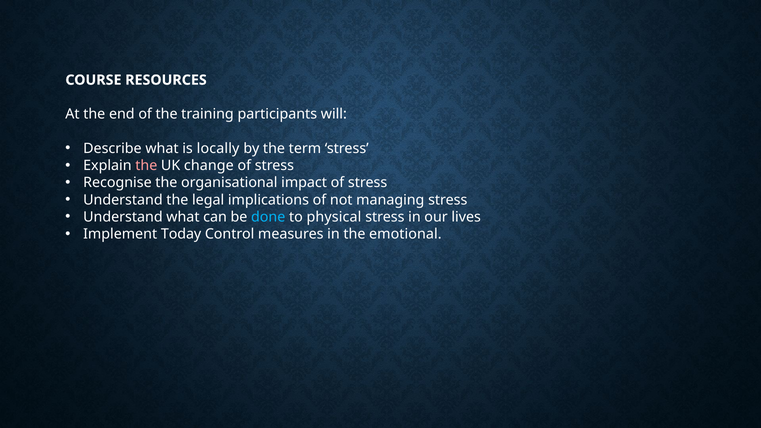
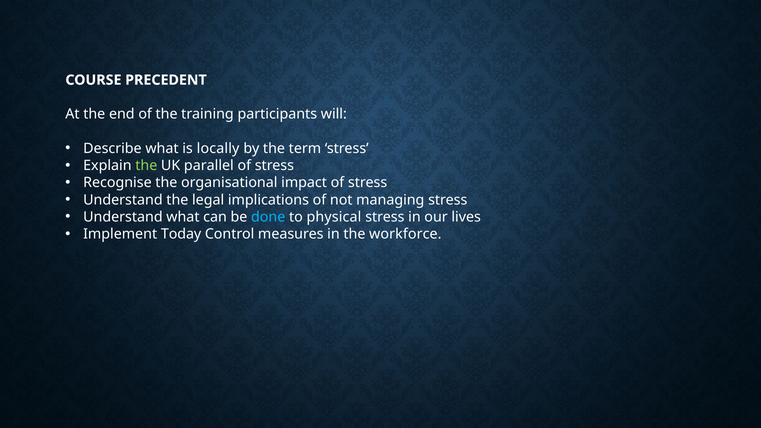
RESOURCES: RESOURCES -> PRECEDENT
the at (146, 166) colour: pink -> light green
change: change -> parallel
emotional: emotional -> workforce
